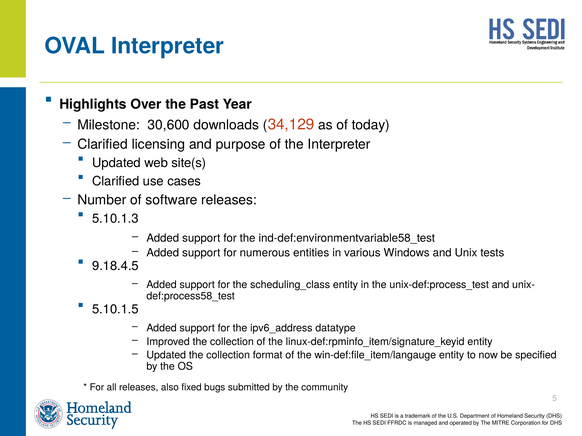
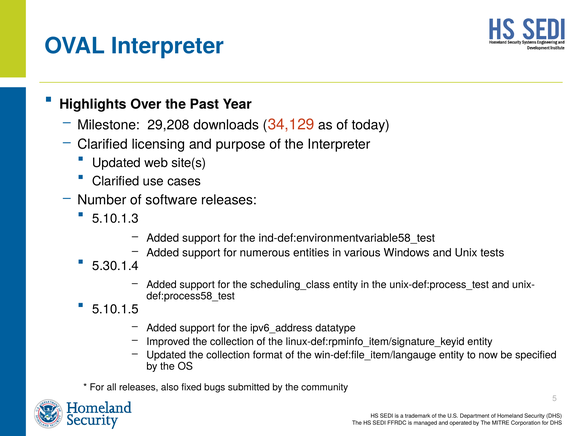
30,600: 30,600 -> 29,208
9.18.4.5: 9.18.4.5 -> 5.30.1.4
